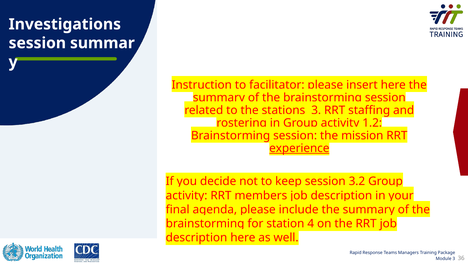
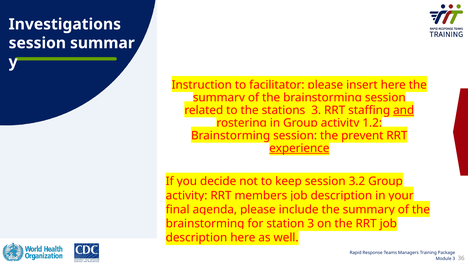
and underline: none -> present
mission: mission -> prevent
4 at (311, 223): 4 -> 3
